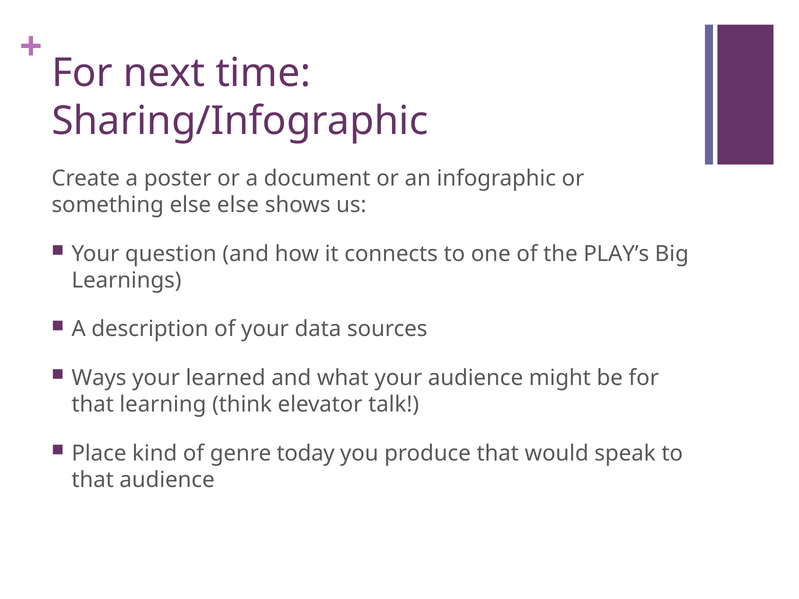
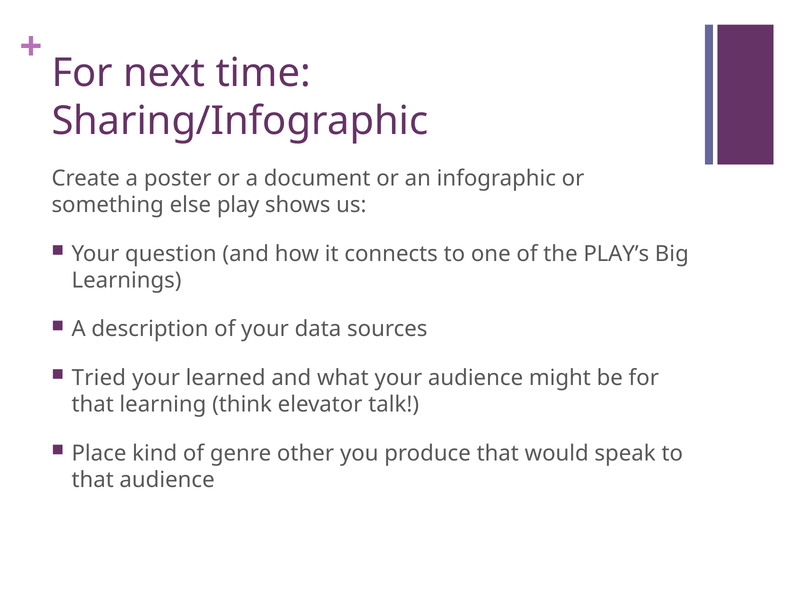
else else: else -> play
Ways: Ways -> Tried
today: today -> other
